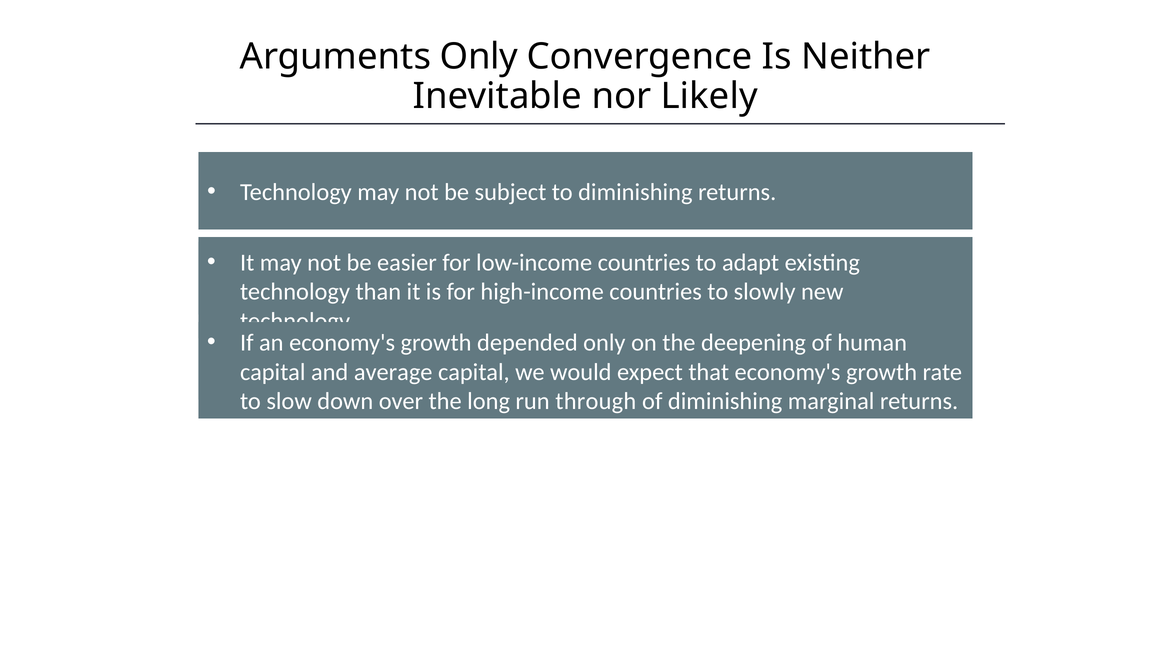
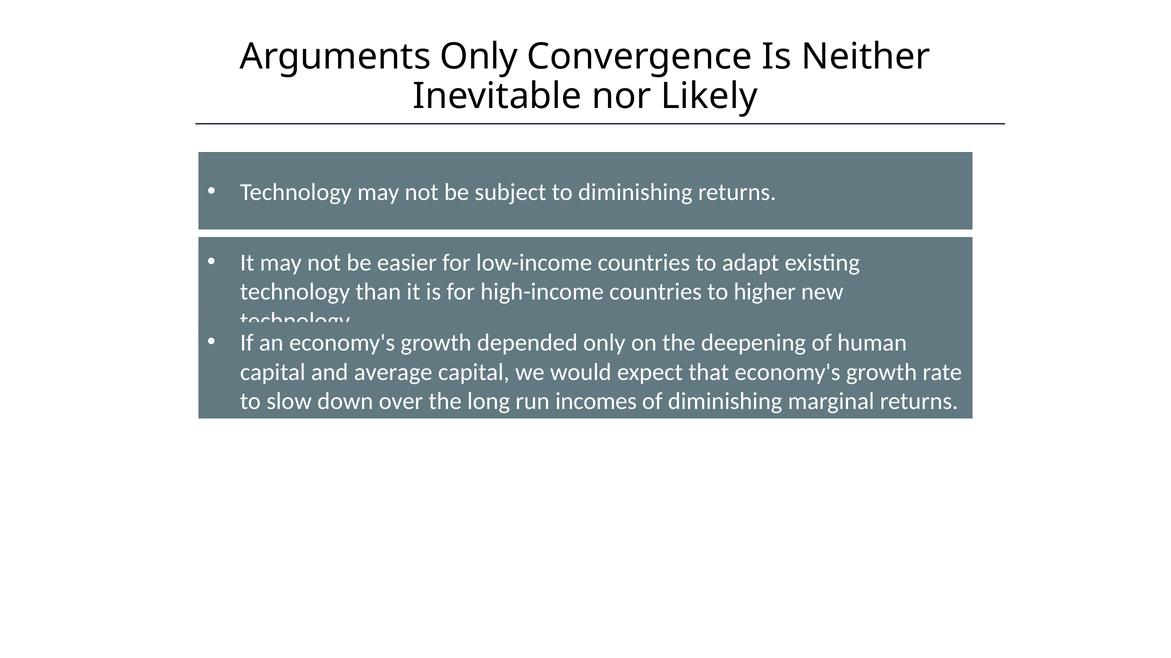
slowly: slowly -> higher
through: through -> incomes
